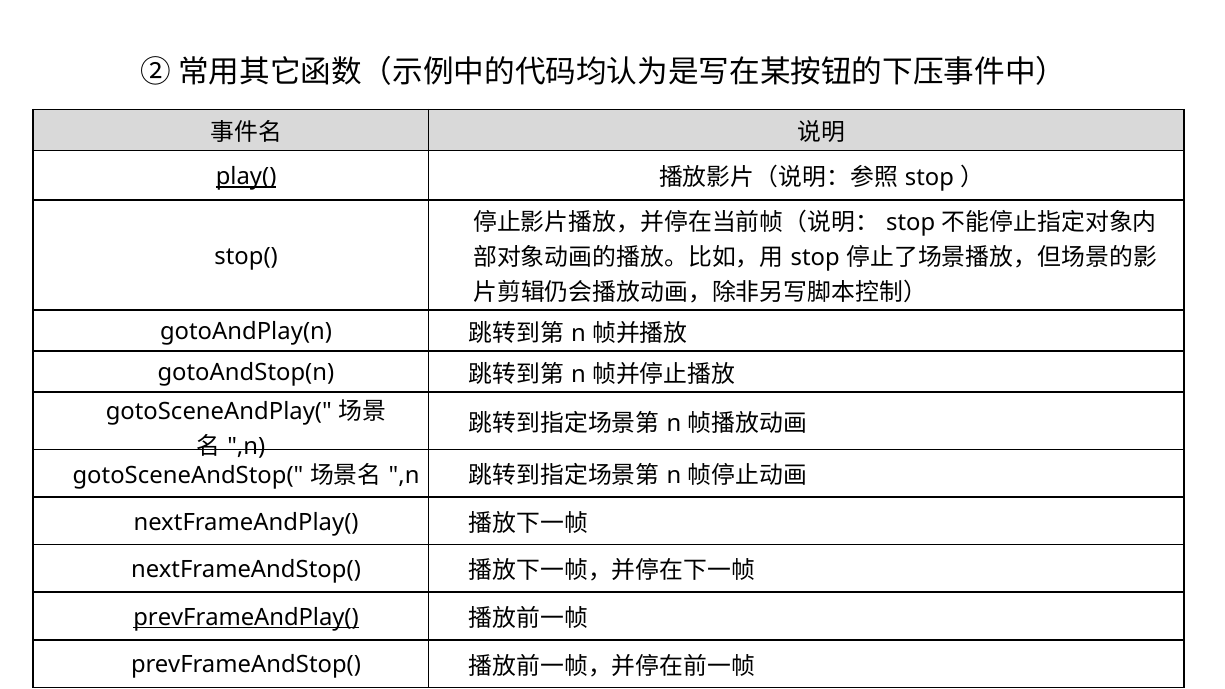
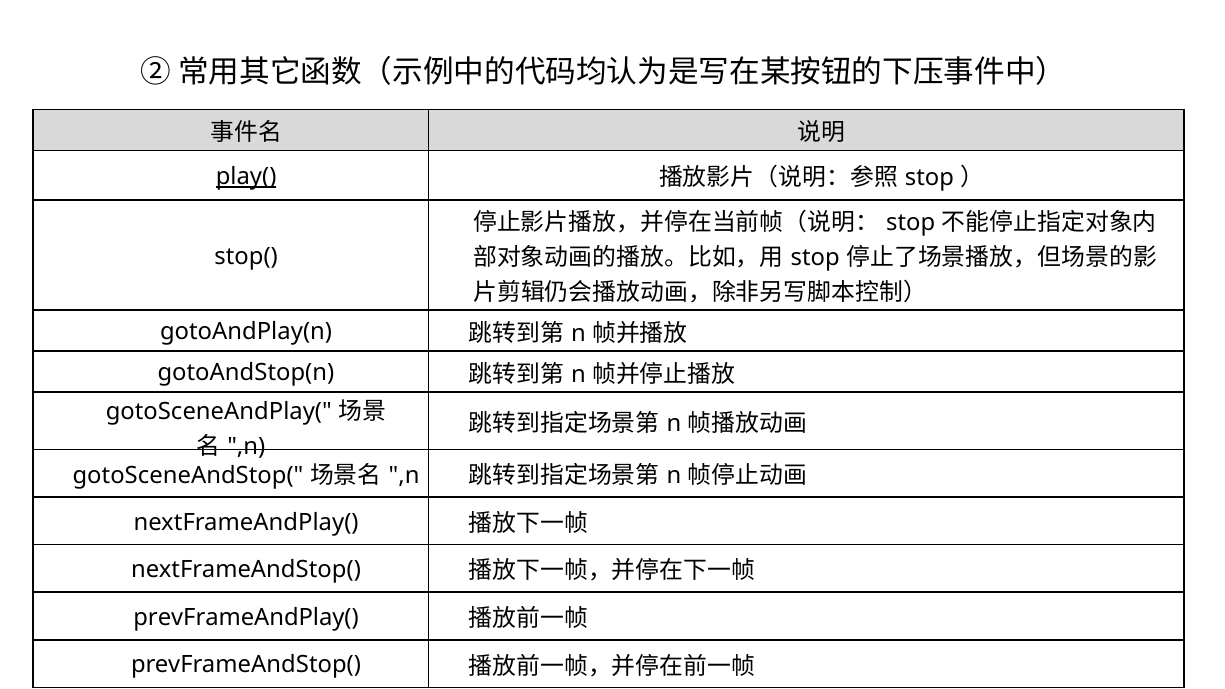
prevFrameAndPlay( underline: present -> none
